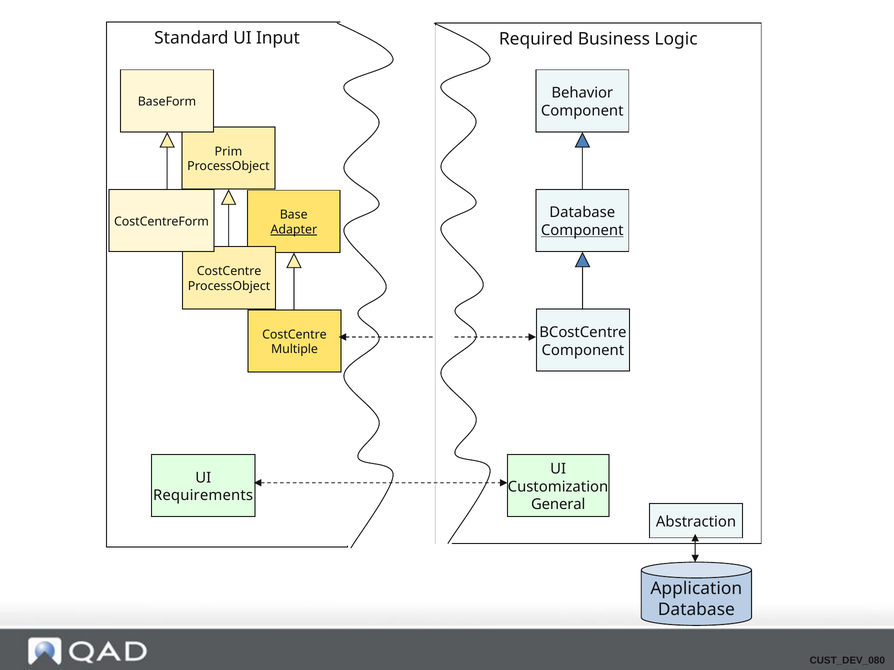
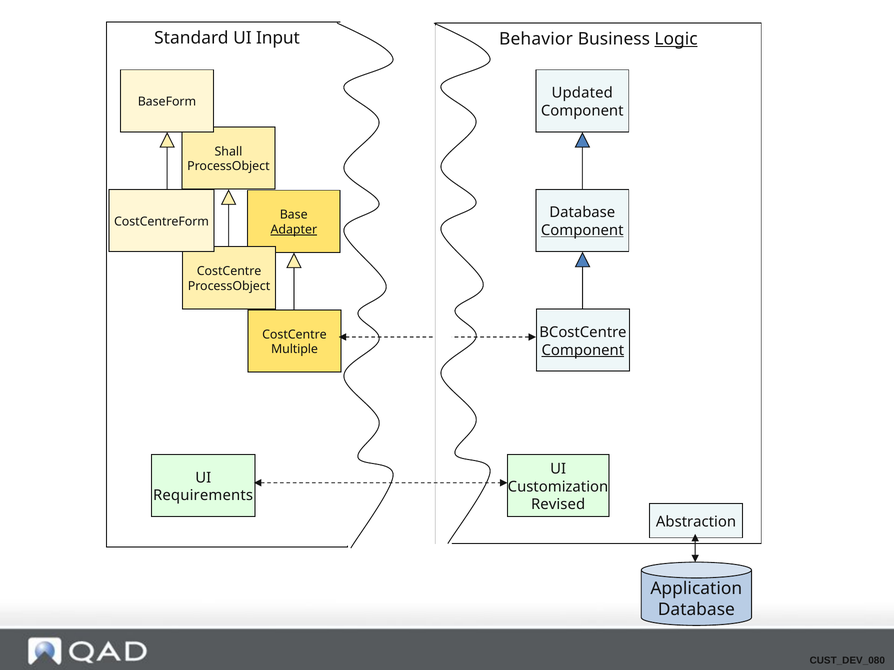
Required: Required -> Behavior
Logic underline: none -> present
Behavior: Behavior -> Updated
Prim: Prim -> Shall
Component at (583, 350) underline: none -> present
General: General -> Revised
